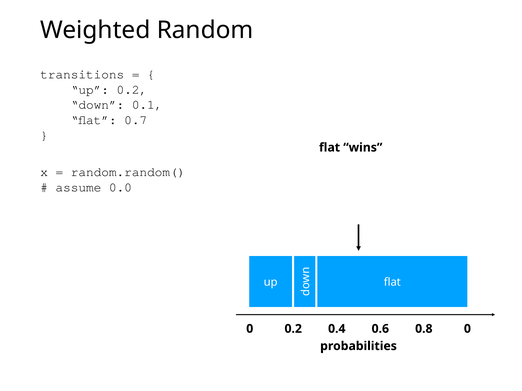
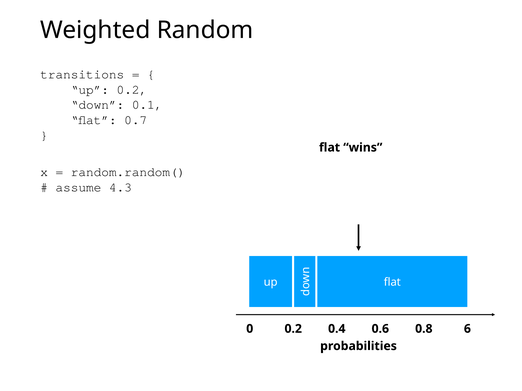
0.0: 0.0 -> 4.3
0 0: 0 -> 6
